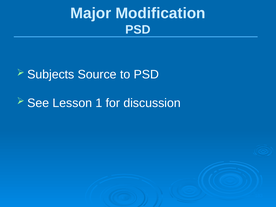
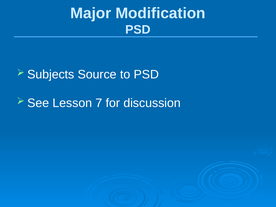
1: 1 -> 7
